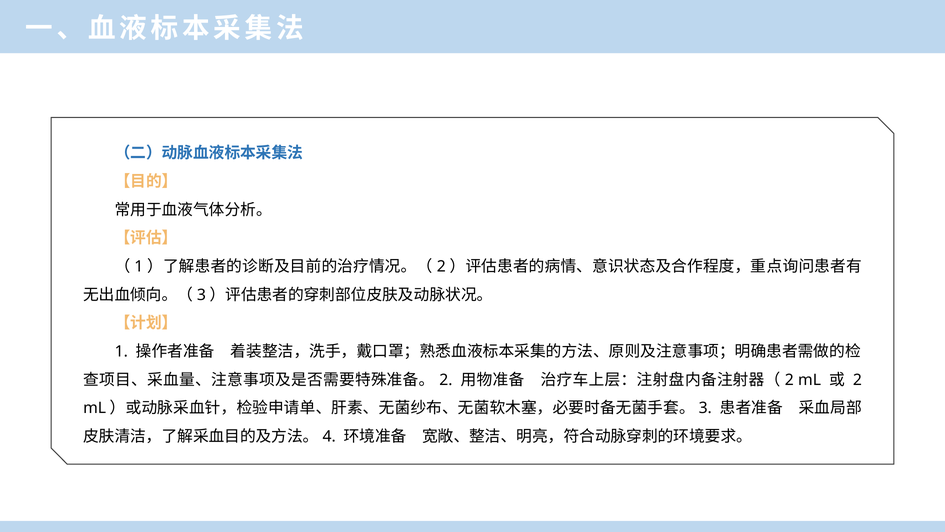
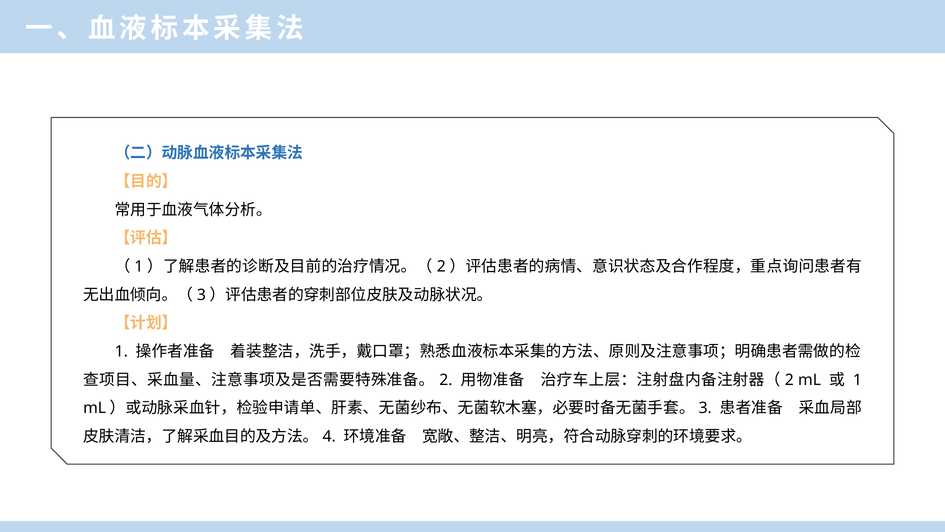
2 at (857, 380): 2 -> 1
